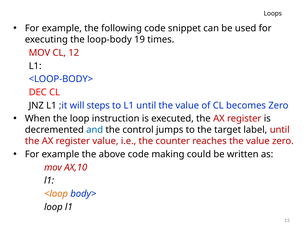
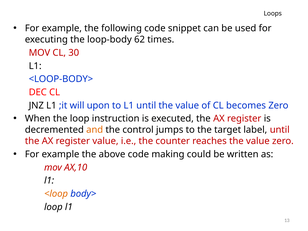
19: 19 -> 62
12: 12 -> 30
steps: steps -> upon
and colour: blue -> orange
